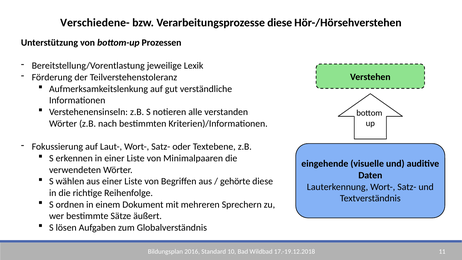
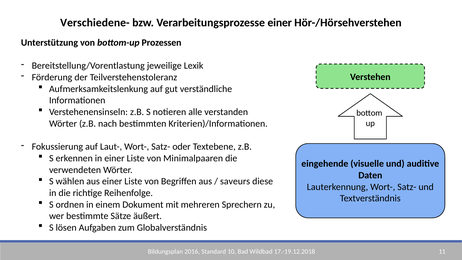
Verarbeitungsprozesse diese: diese -> einer
gehörte: gehörte -> saveurs
